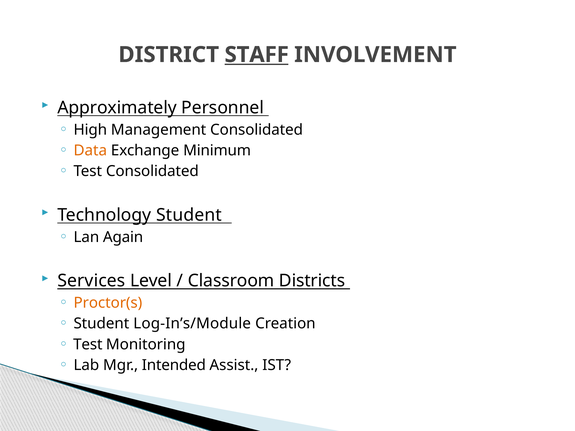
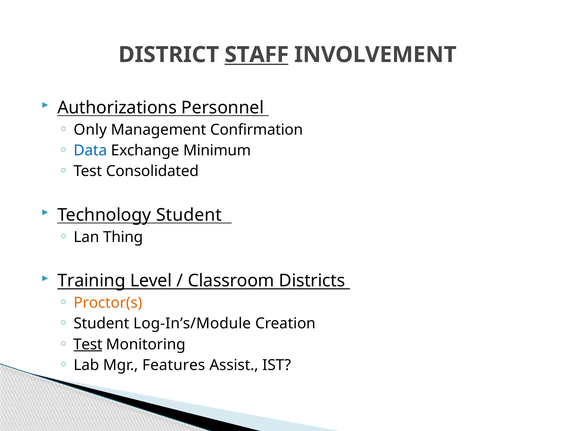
Approximately: Approximately -> Authorizations
High: High -> Only
Management Consolidated: Consolidated -> Confirmation
Data colour: orange -> blue
Again: Again -> Thing
Services: Services -> Training
Test at (88, 345) underline: none -> present
Intended: Intended -> Features
